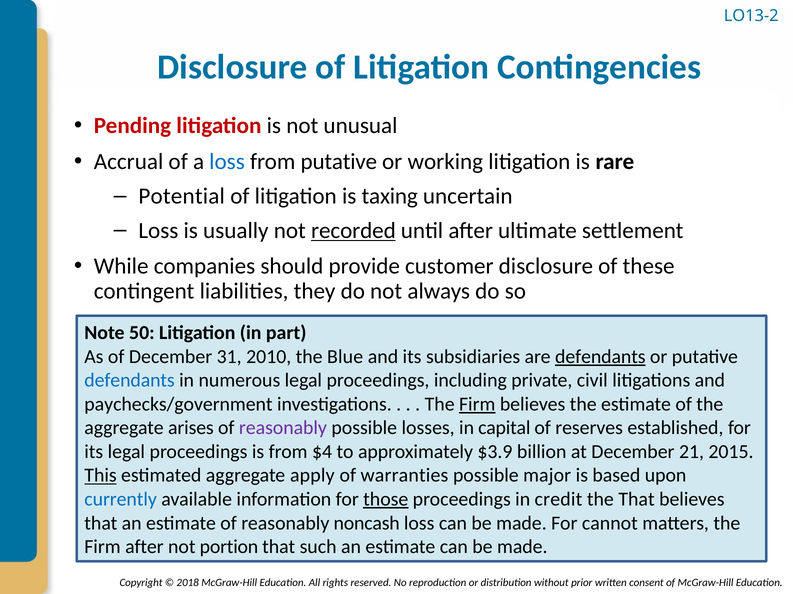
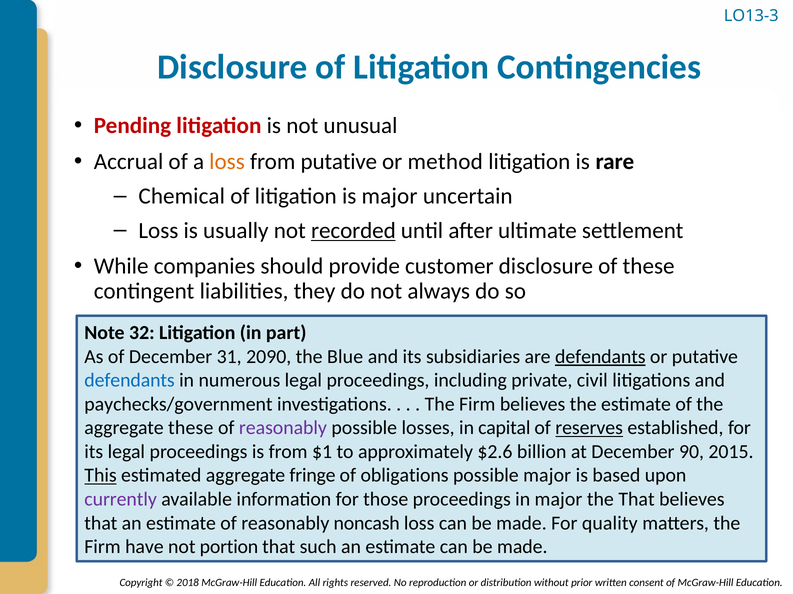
LO13-2: LO13-2 -> LO13-3
loss at (227, 162) colour: blue -> orange
working: working -> method
Potential: Potential -> Chemical
is taxing: taxing -> major
50: 50 -> 32
2010: 2010 -> 2090
Firm at (477, 405) underline: present -> none
aggregate arises: arises -> these
reserves underline: none -> present
$4: $4 -> $1
$3.9: $3.9 -> $2.6
21: 21 -> 90
apply: apply -> fringe
warranties: warranties -> obligations
currently colour: blue -> purple
those underline: present -> none
in credit: credit -> major
cannot: cannot -> quality
Firm after: after -> have
